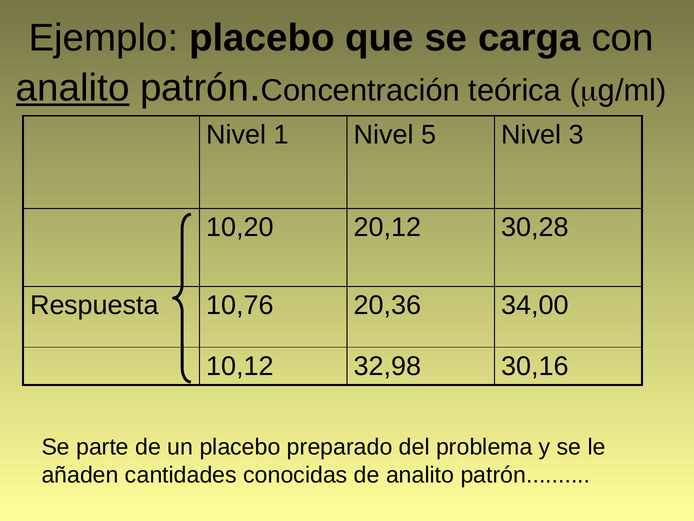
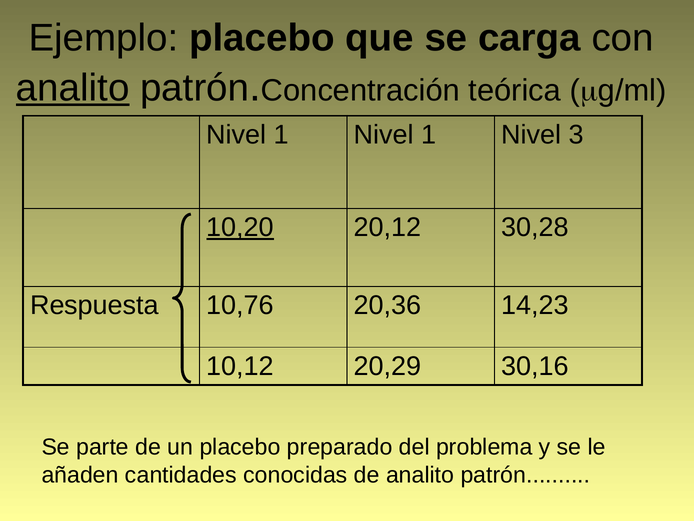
1 Nivel 5: 5 -> 1
10,20 underline: none -> present
34,00: 34,00 -> 14,23
32,98: 32,98 -> 20,29
